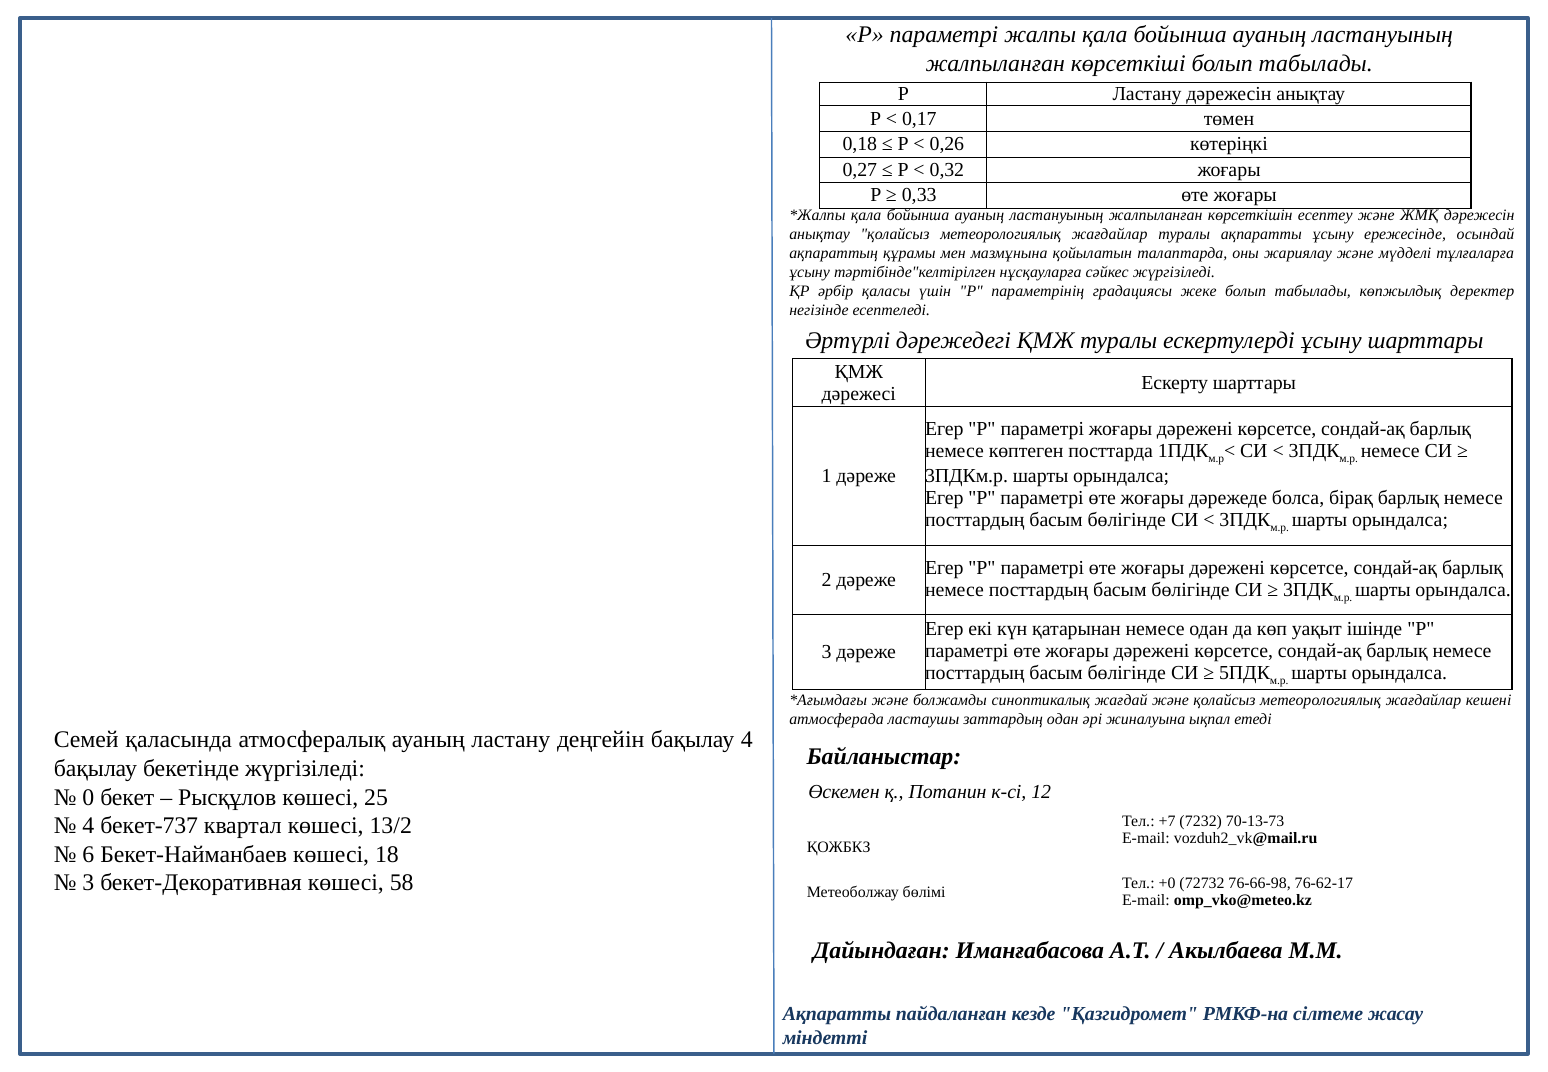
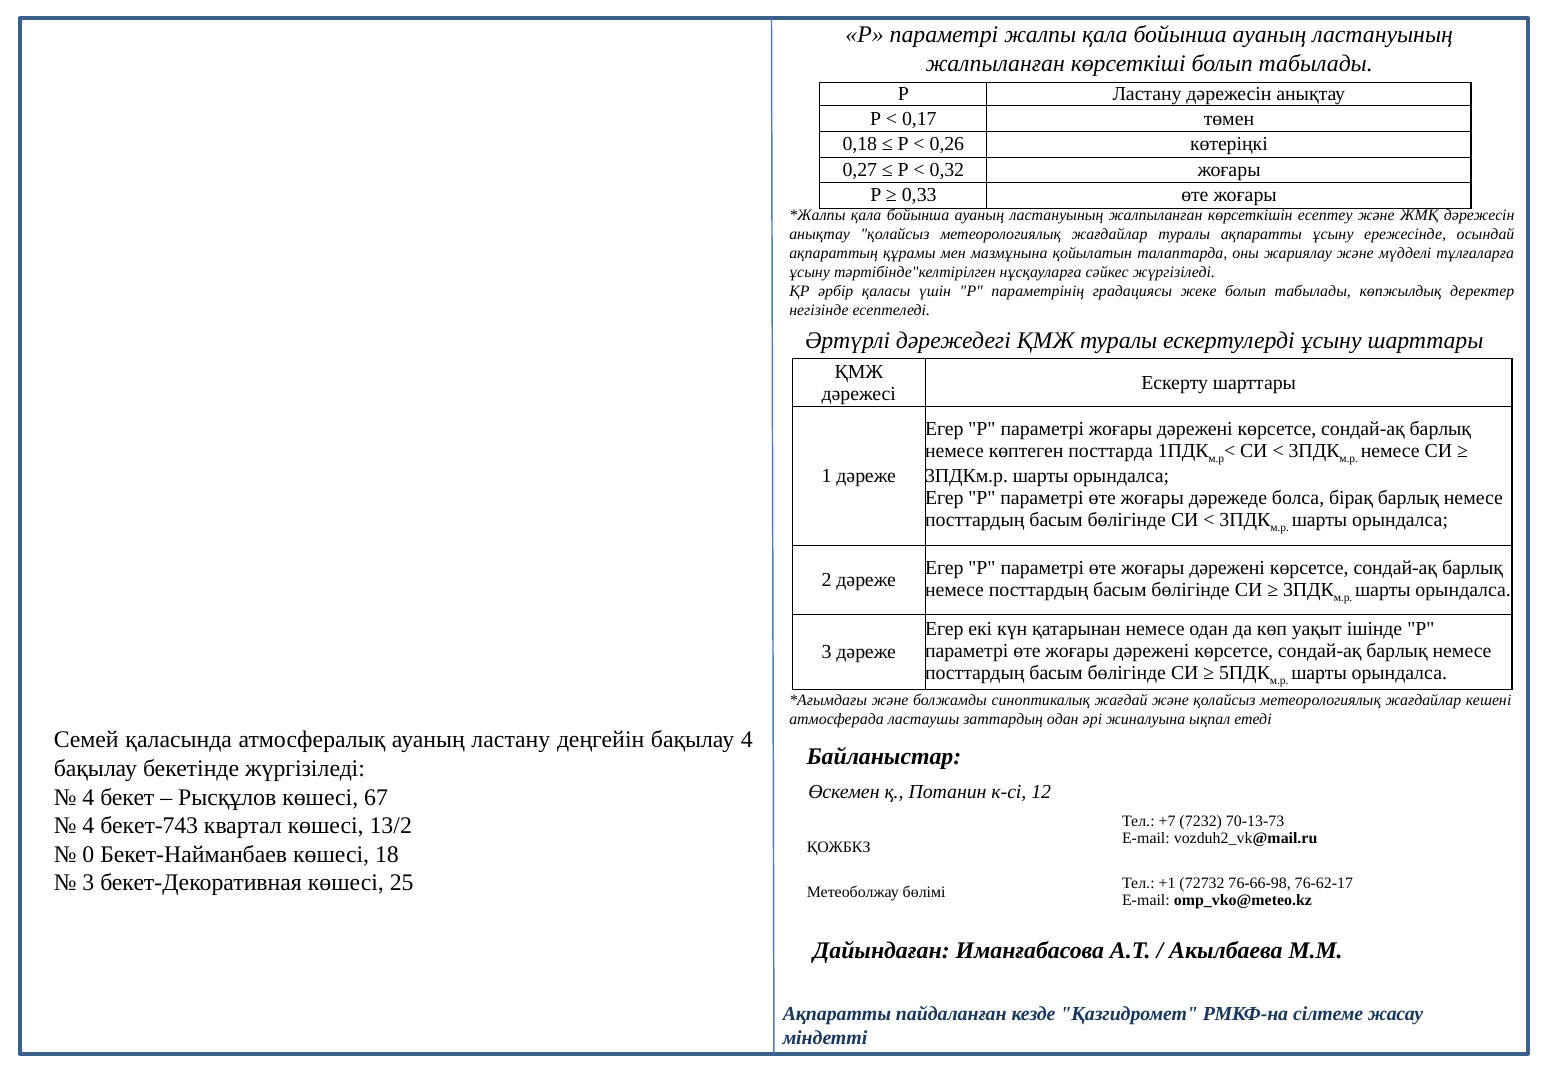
0 at (88, 797): 0 -> 4
25: 25 -> 67
бекет-737: бекет-737 -> бекет-743
6: 6 -> 0
58: 58 -> 25
+0: +0 -> +1
